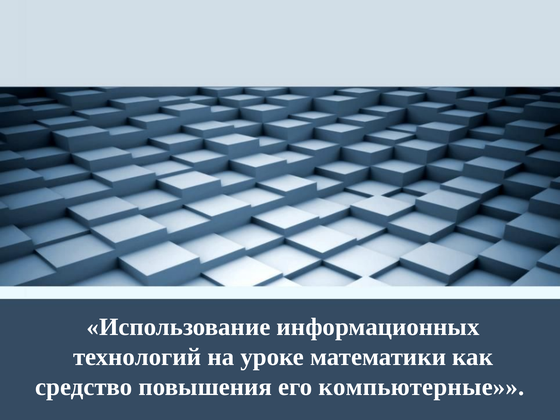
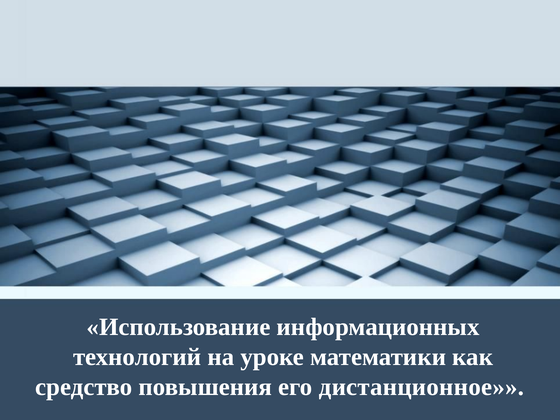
компьютерные: компьютерные -> дистанционное
